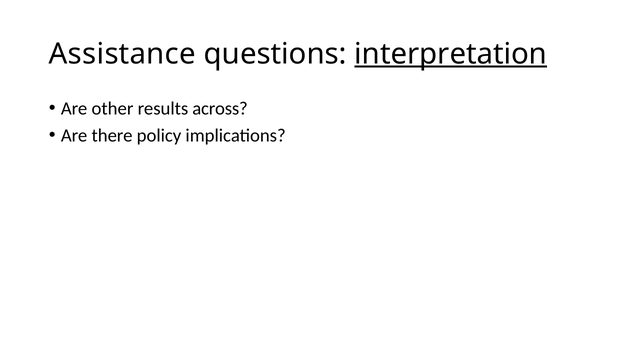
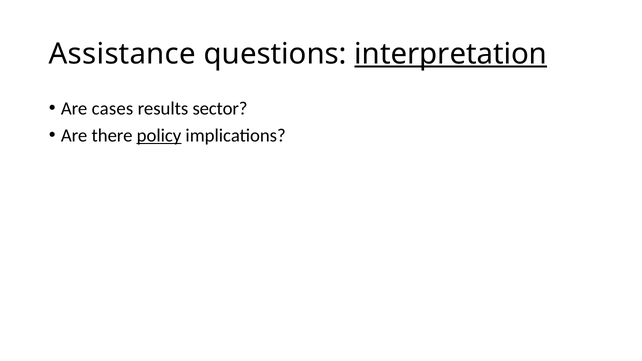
other: other -> cases
across: across -> sector
policy underline: none -> present
